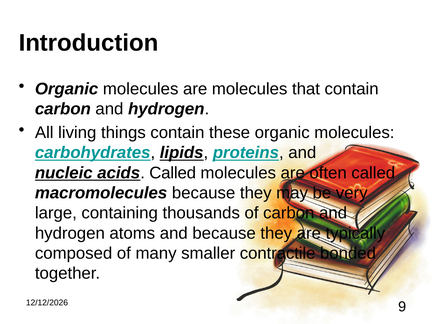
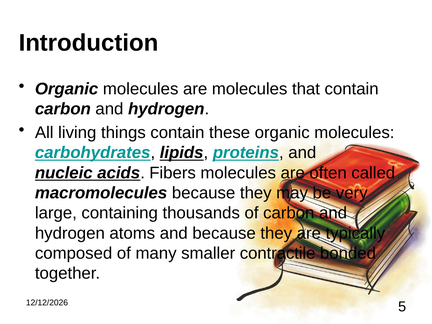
acids Called: Called -> Fibers
9: 9 -> 5
